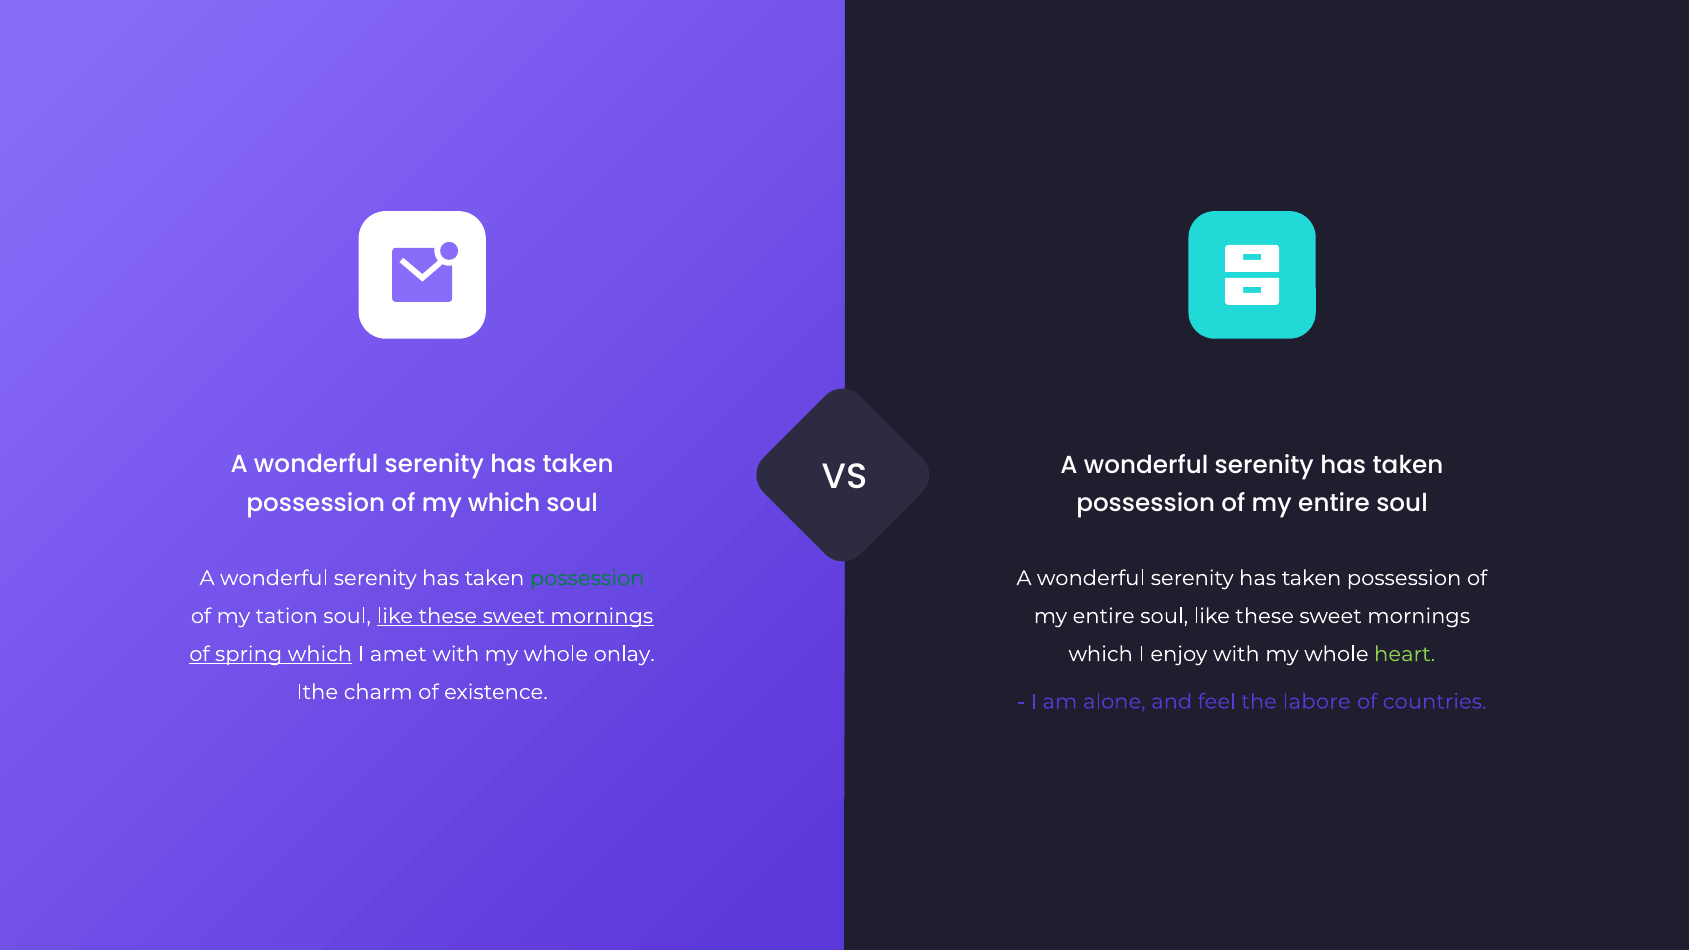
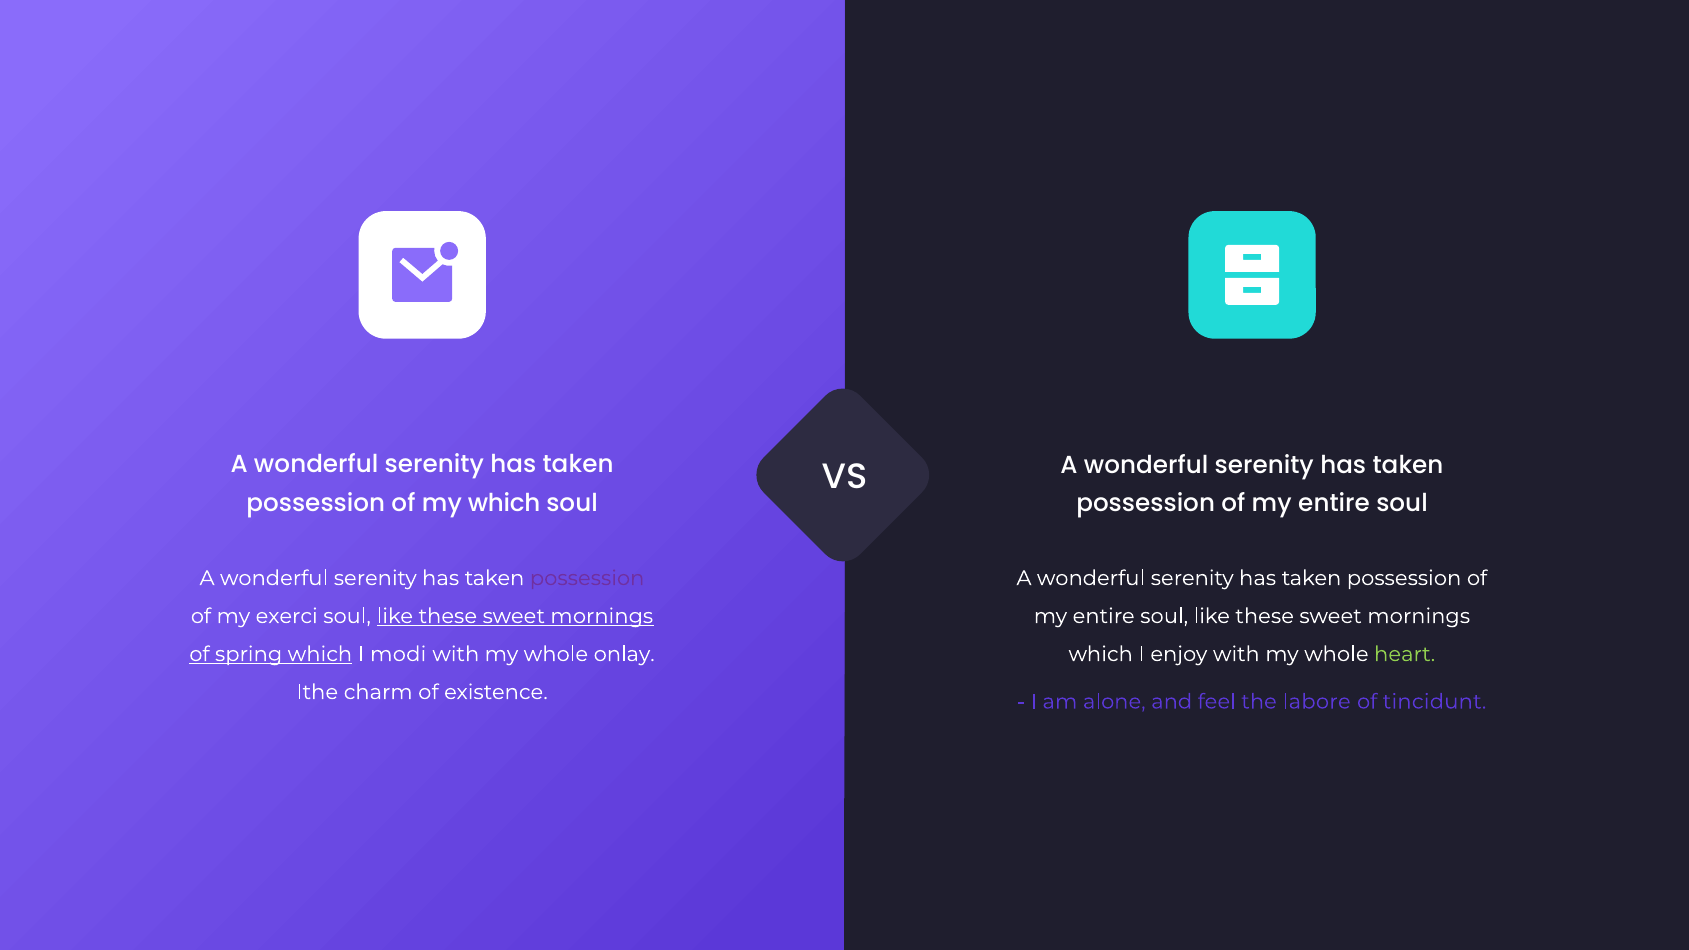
possession at (587, 578) colour: green -> purple
tation: tation -> exerci
amet: amet -> modi
countries: countries -> tincidunt
